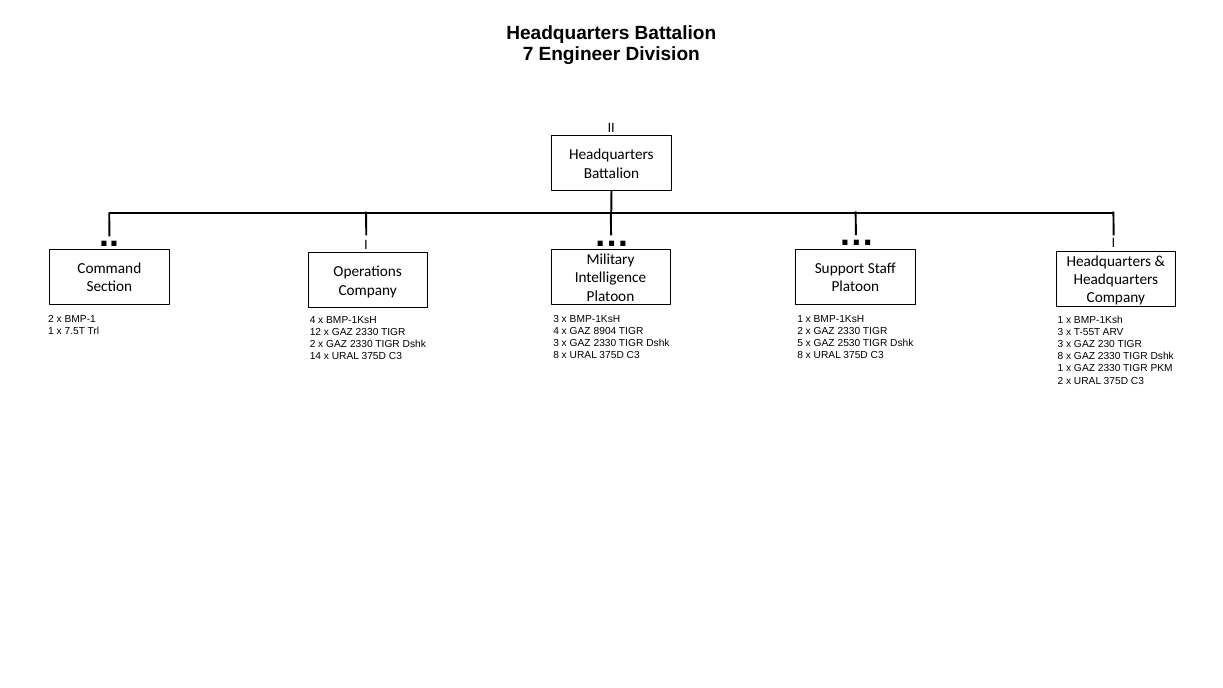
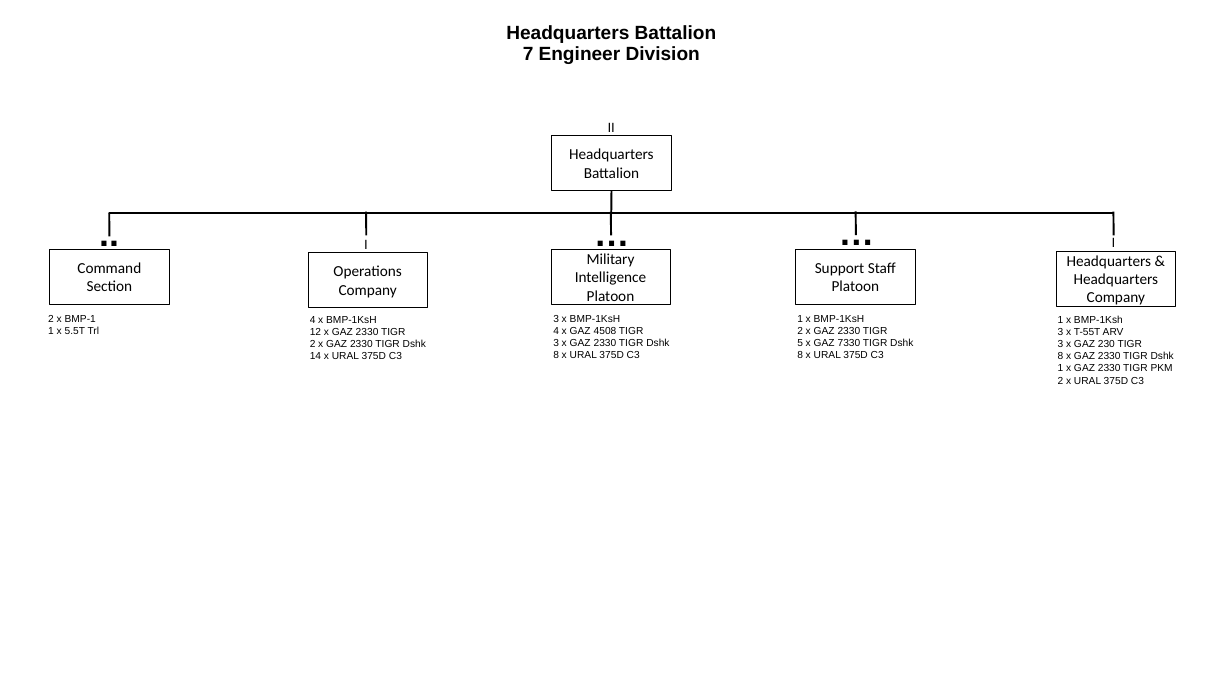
8904: 8904 -> 4508
7.5T: 7.5T -> 5.5T
2530: 2530 -> 7330
